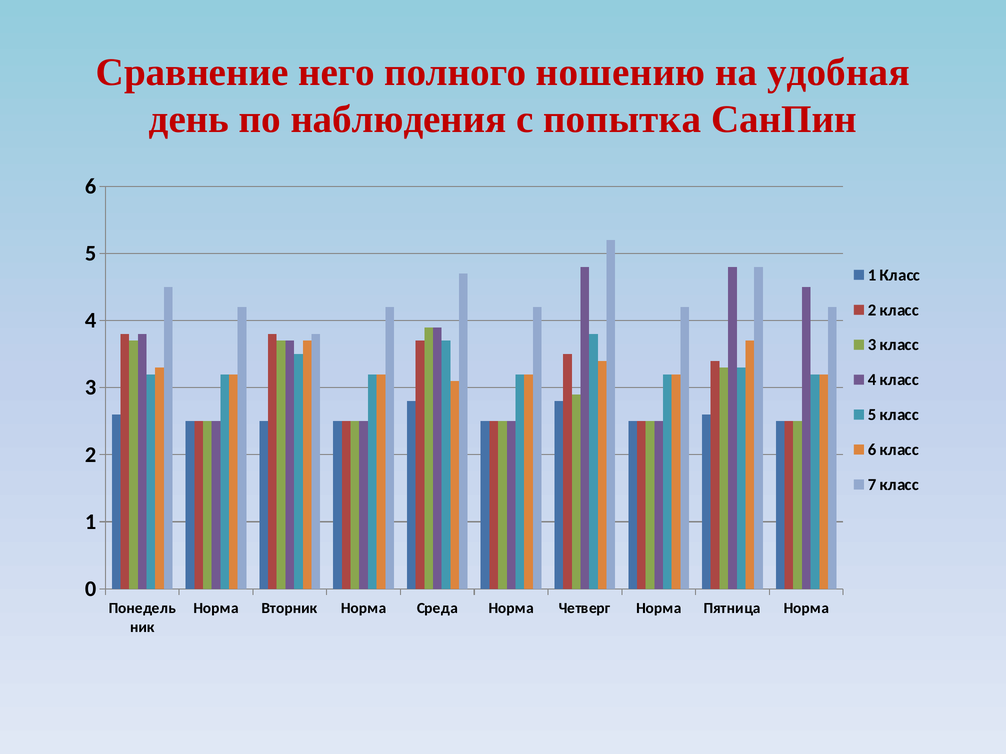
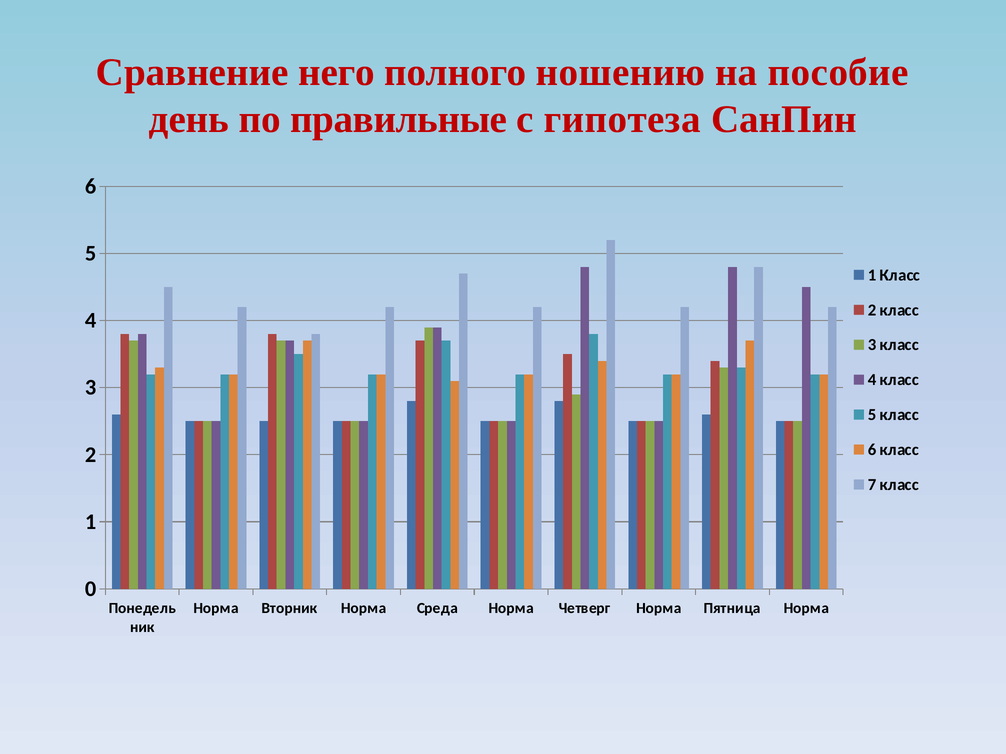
удобная: удобная -> пособие
наблюдения: наблюдения -> правильные
попытка: попытка -> гипотеза
